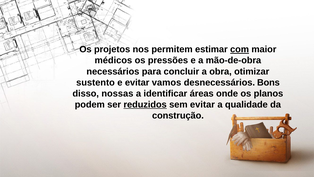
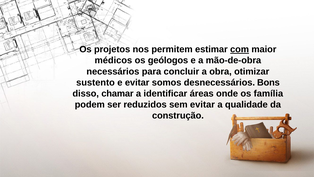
pressões: pressões -> geólogos
vamos: vamos -> somos
nossas: nossas -> chamar
planos: planos -> família
reduzidos underline: present -> none
